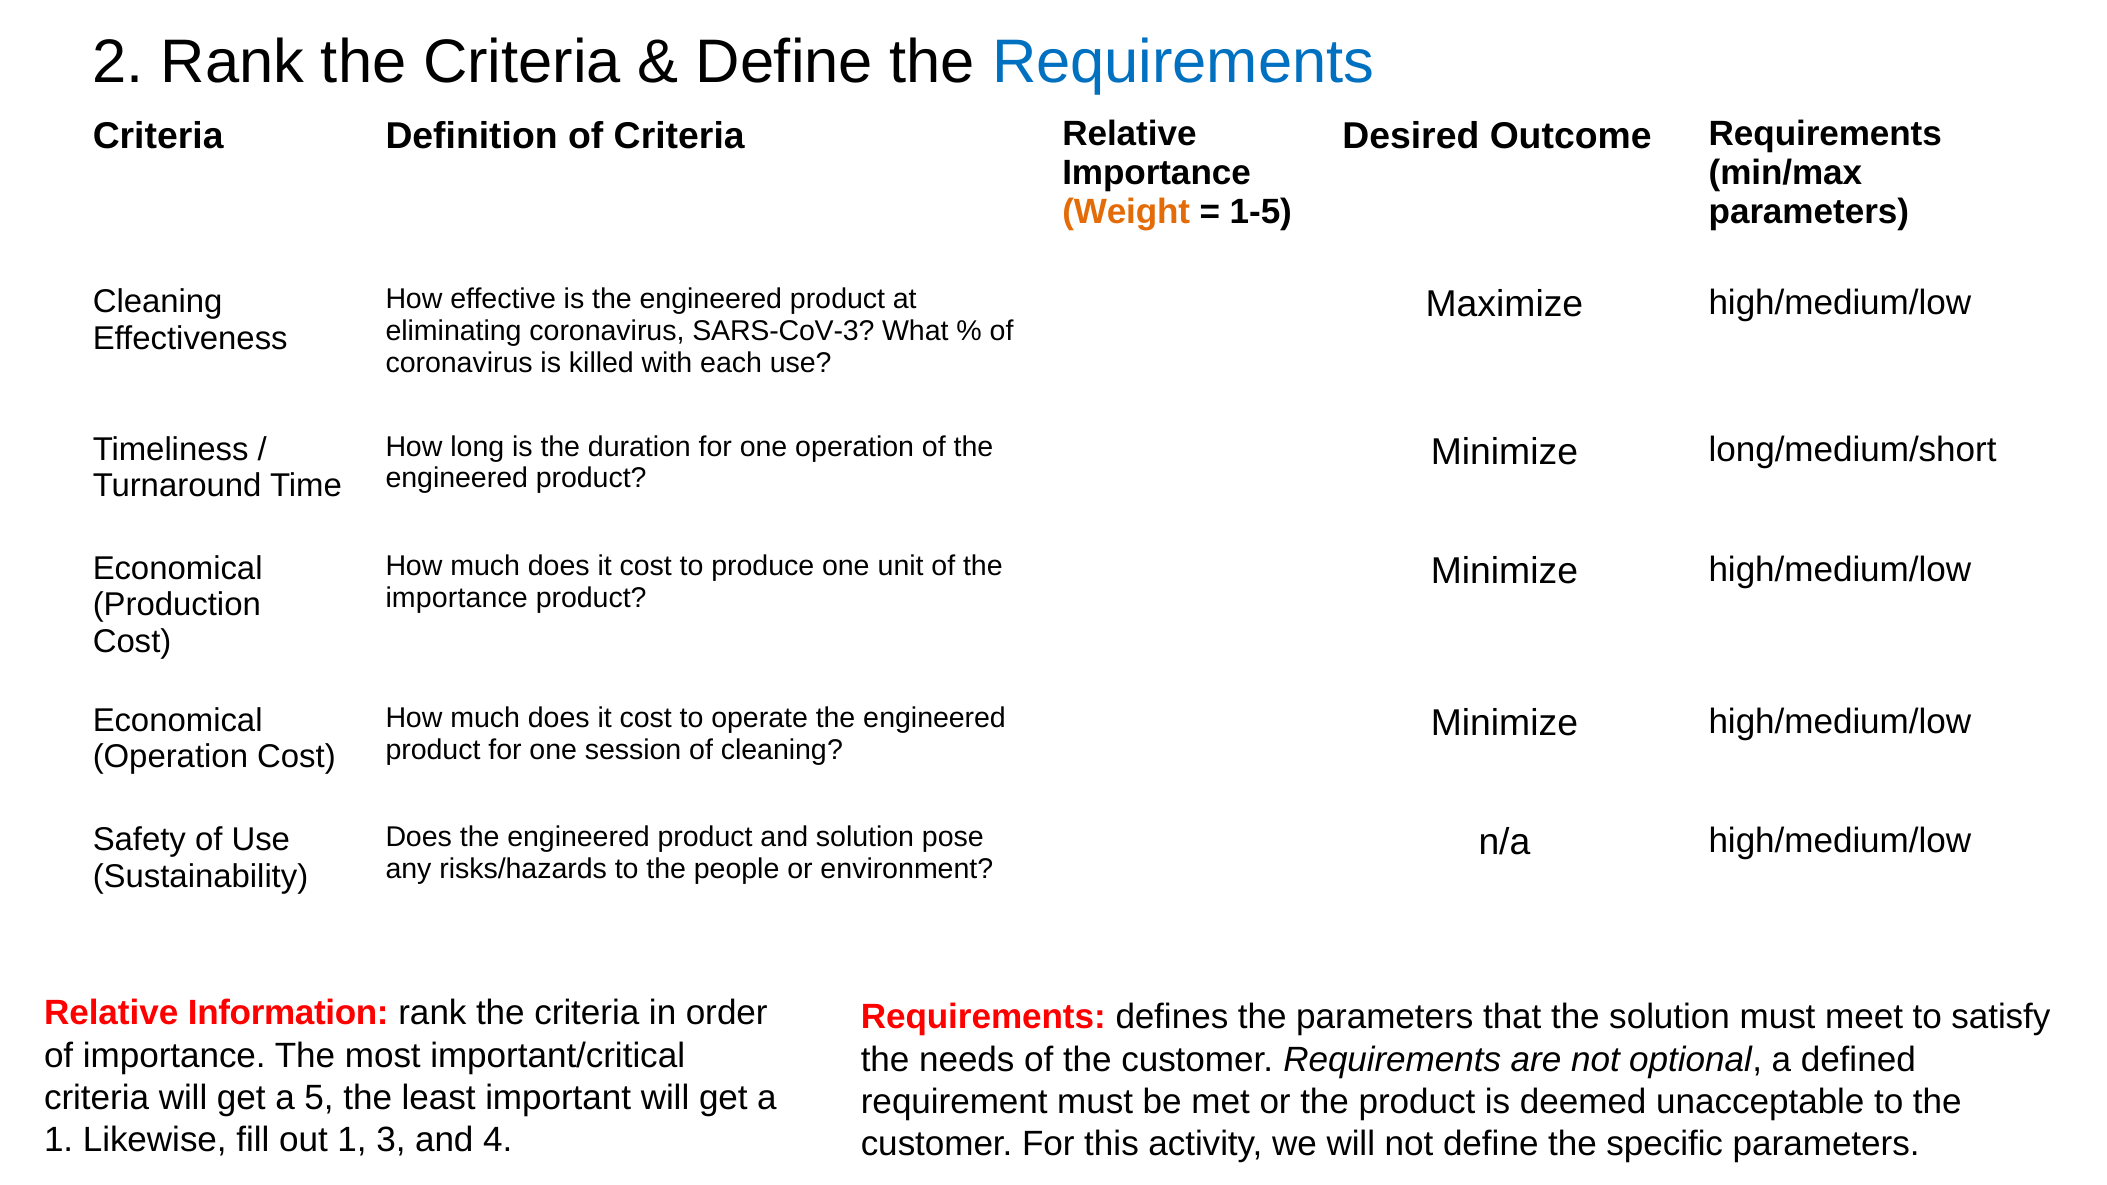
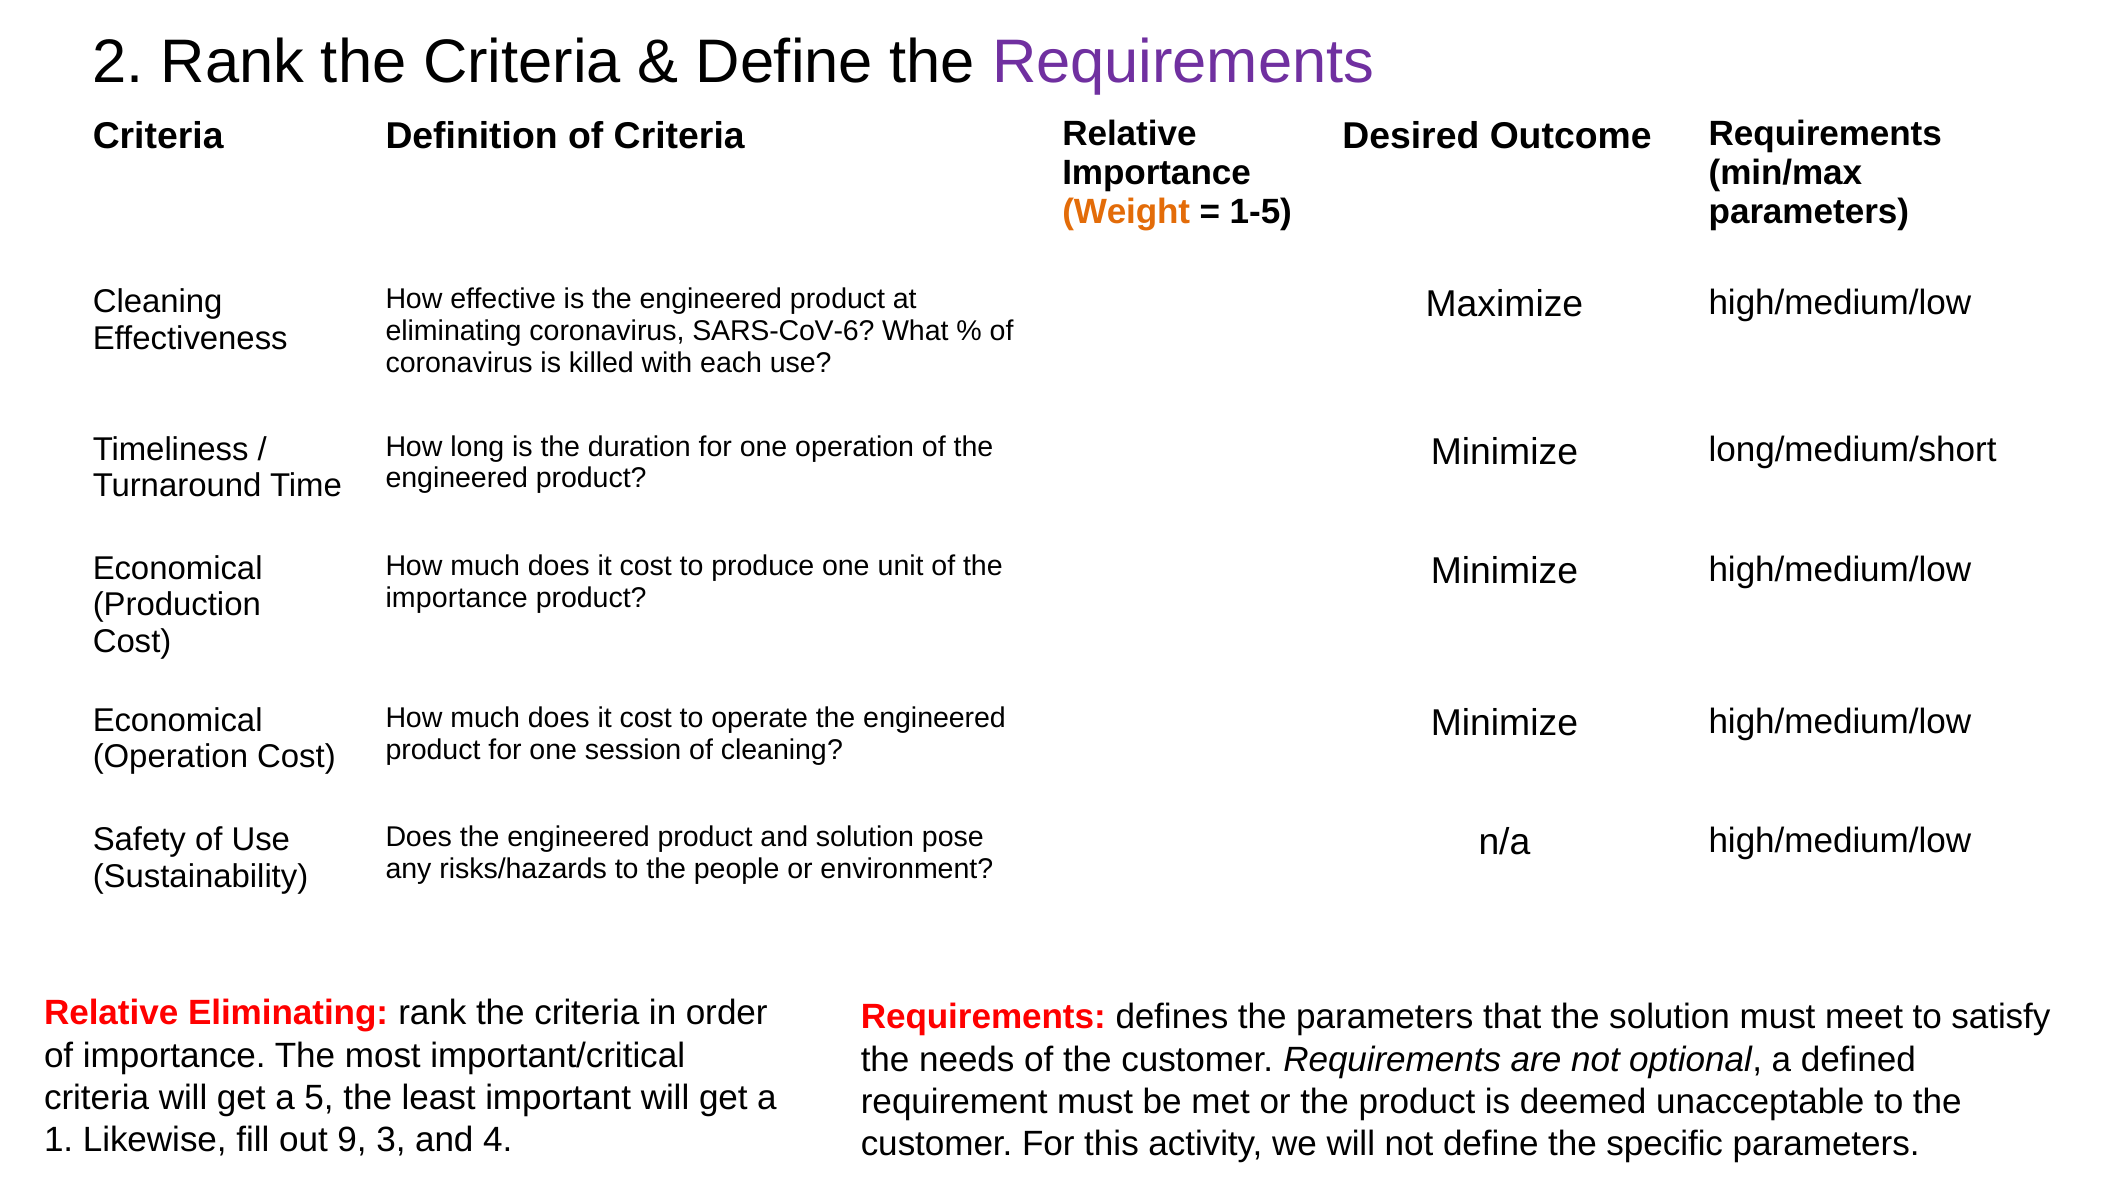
Requirements at (1183, 62) colour: blue -> purple
SARS-CoV-3: SARS-CoV-3 -> SARS-CoV-6
Relative Information: Information -> Eliminating
out 1: 1 -> 9
